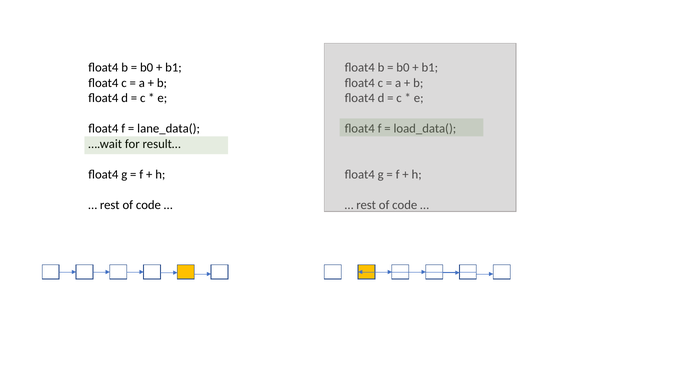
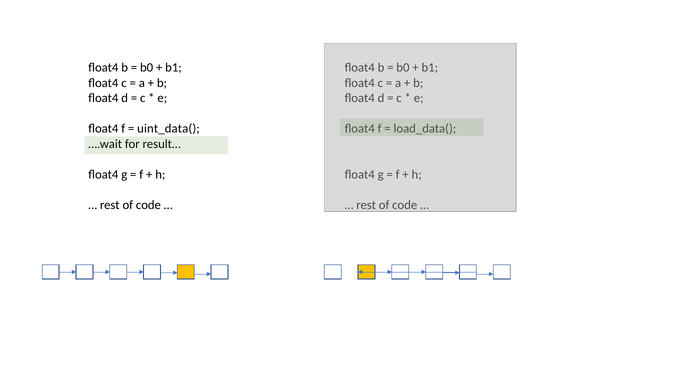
lane_data(: lane_data( -> uint_data(
